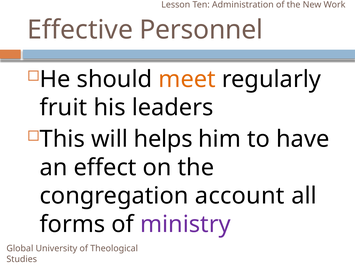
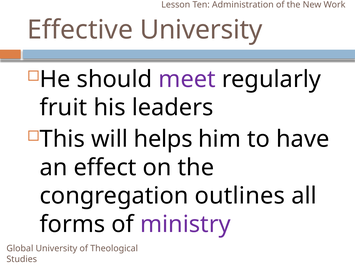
Effective Personnel: Personnel -> University
meet colour: orange -> purple
account: account -> outlines
